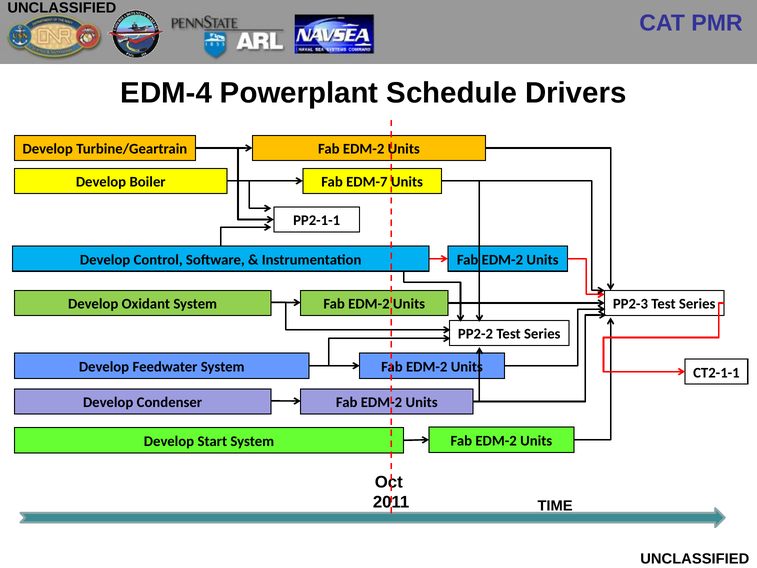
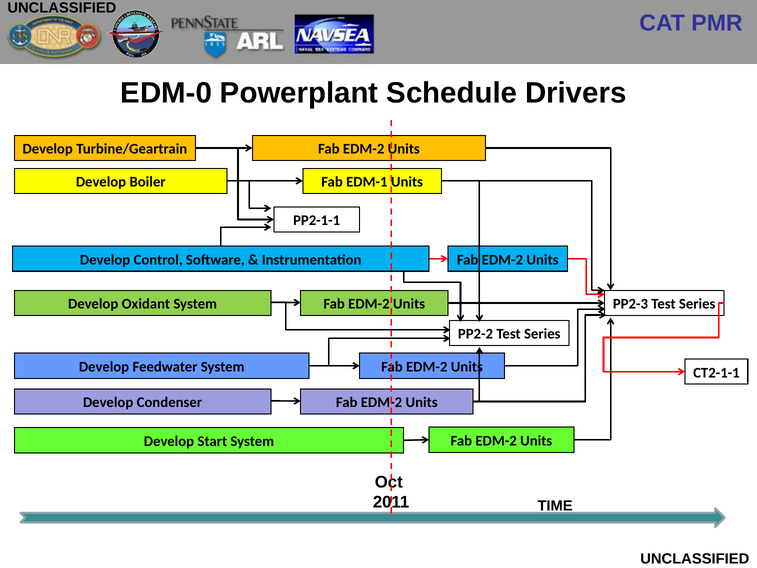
EDM-4: EDM-4 -> EDM-0
EDM-7: EDM-7 -> EDM-1
